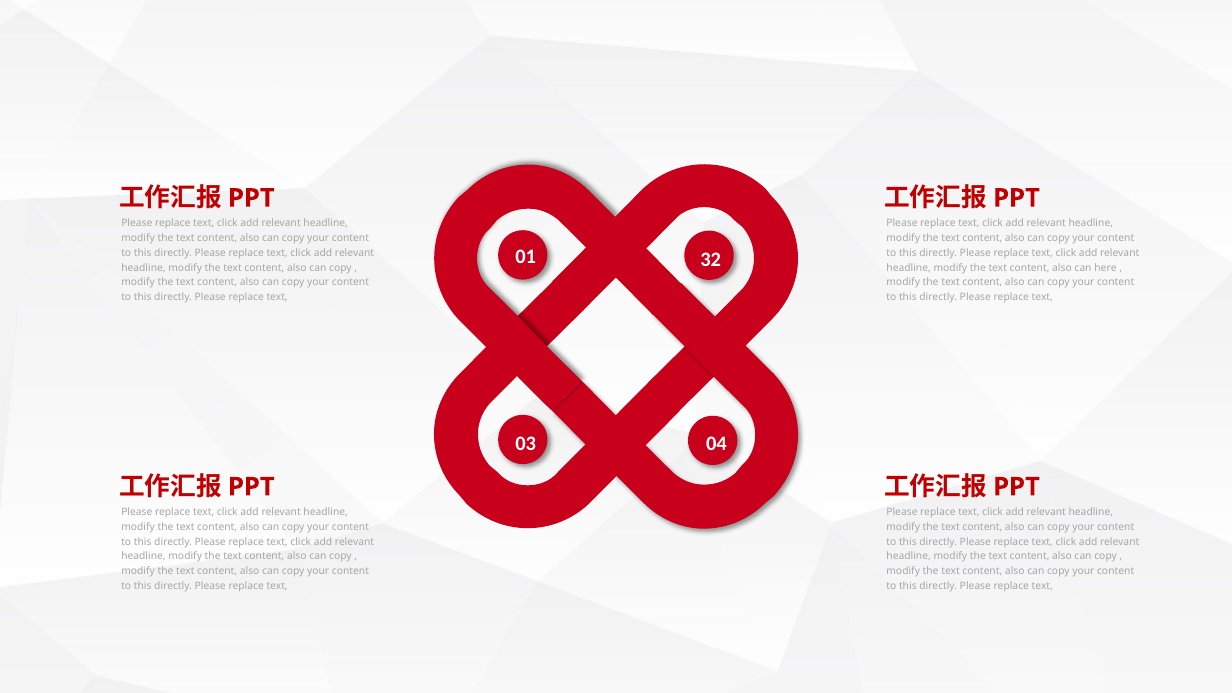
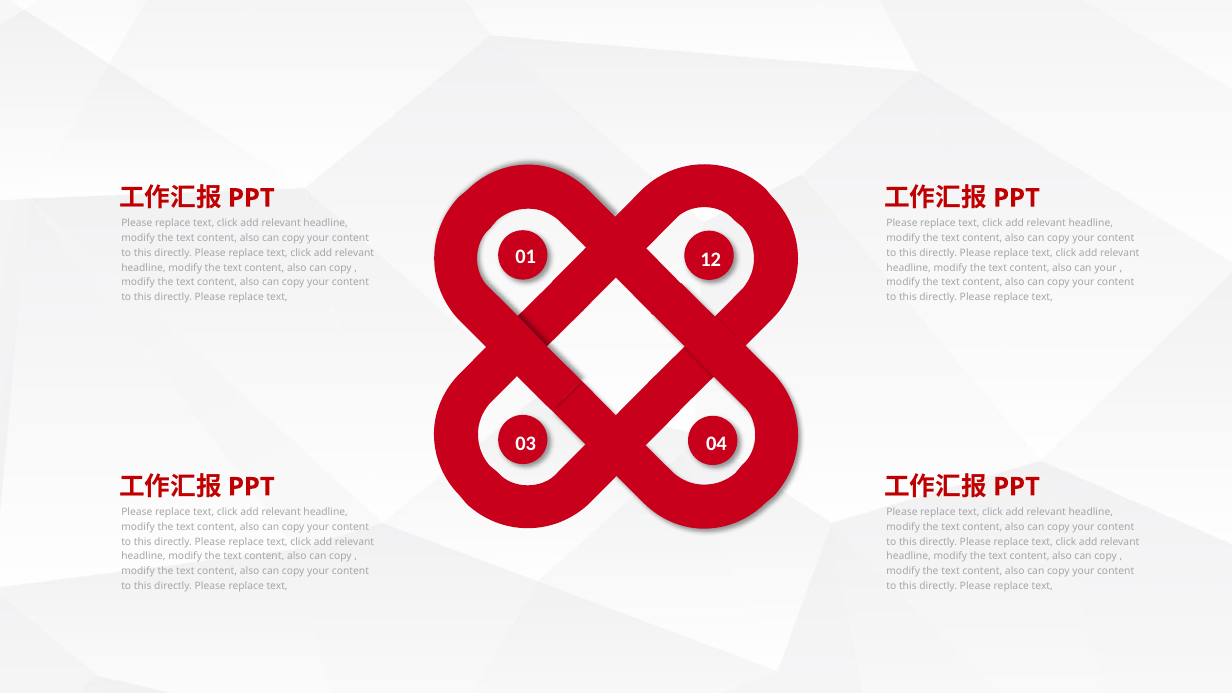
32: 32 -> 12
can here: here -> your
